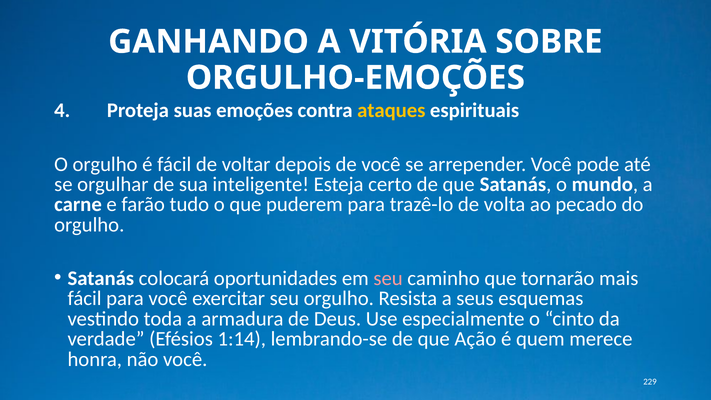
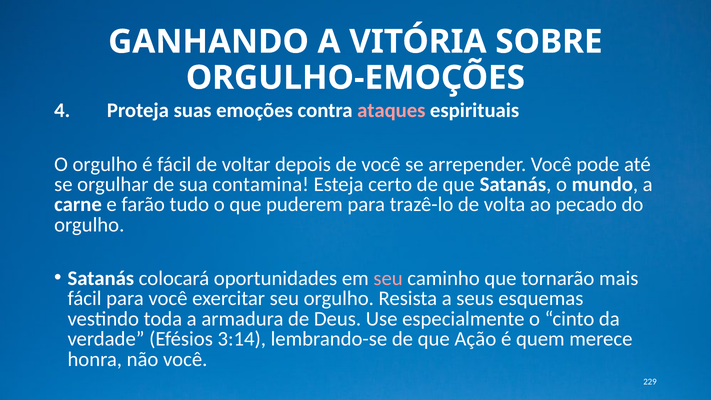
ataques colour: yellow -> pink
inteligente: inteligente -> contamina
1:14: 1:14 -> 3:14
